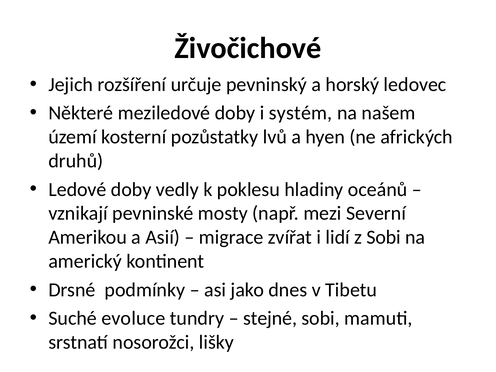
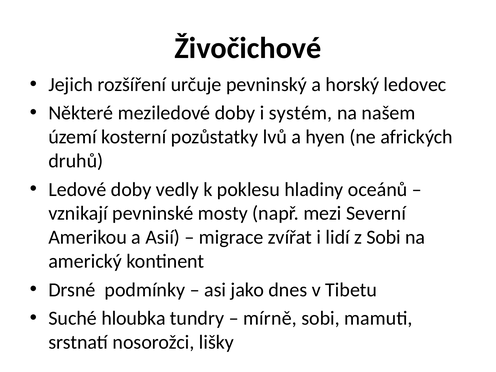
evoluce: evoluce -> hloubka
stejné: stejné -> mírně
